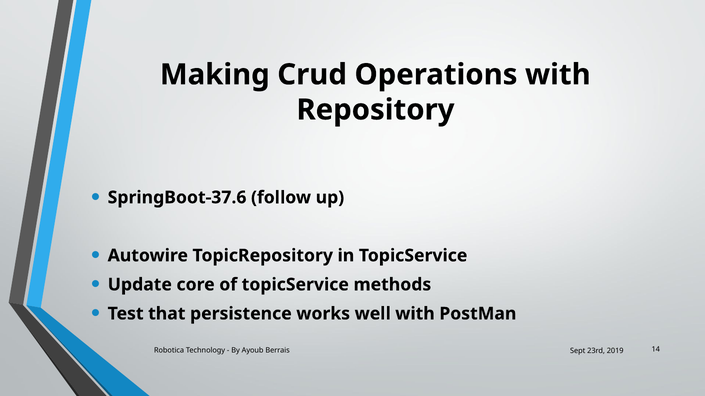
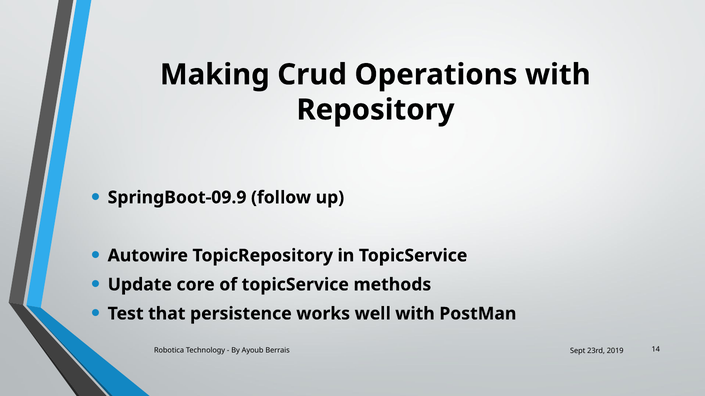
SpringBoot-37.6: SpringBoot-37.6 -> SpringBoot-09.9
